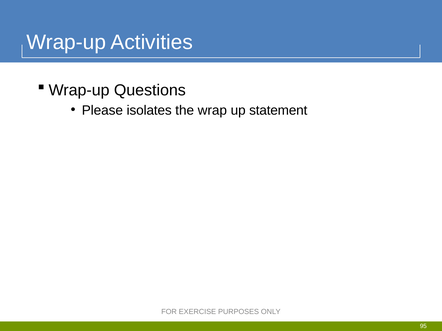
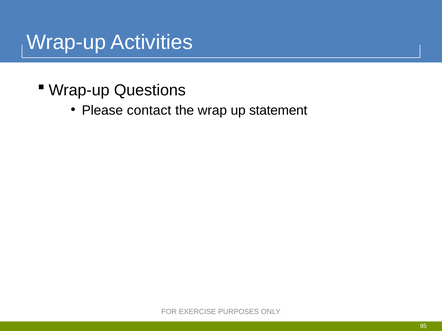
isolates: isolates -> contact
